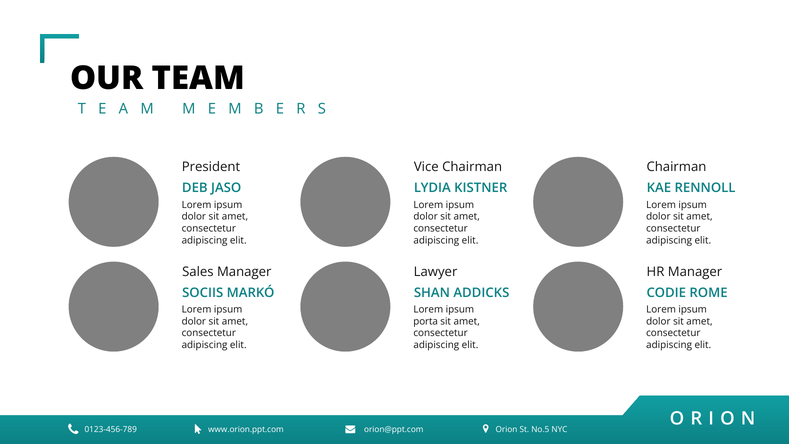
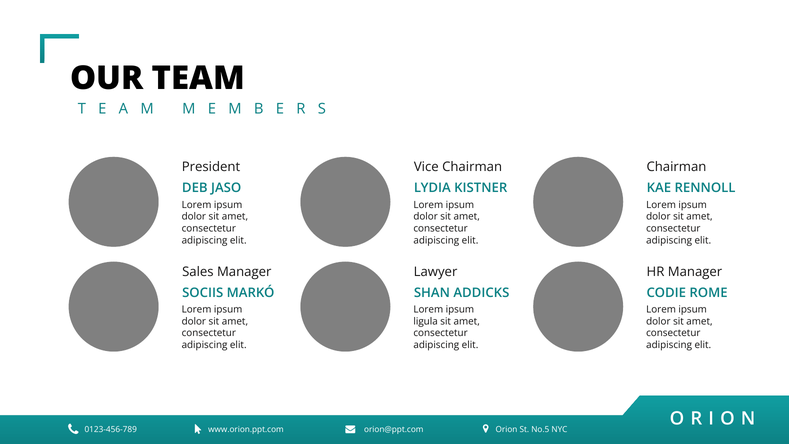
porta: porta -> ligula
